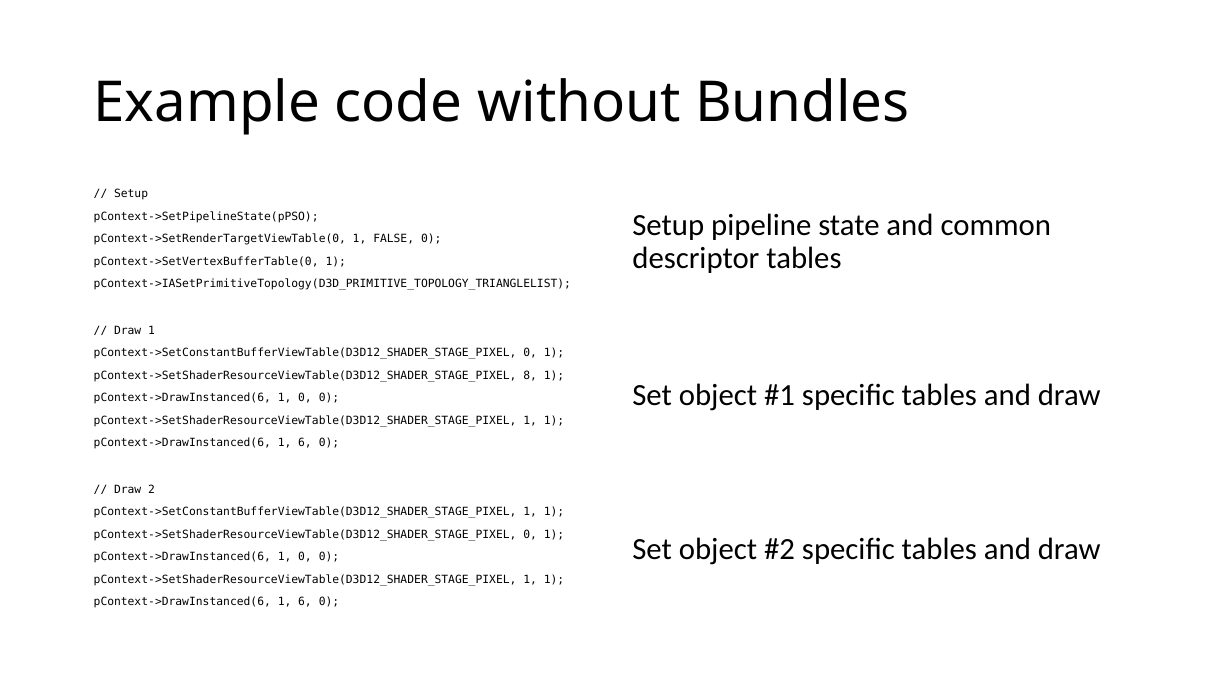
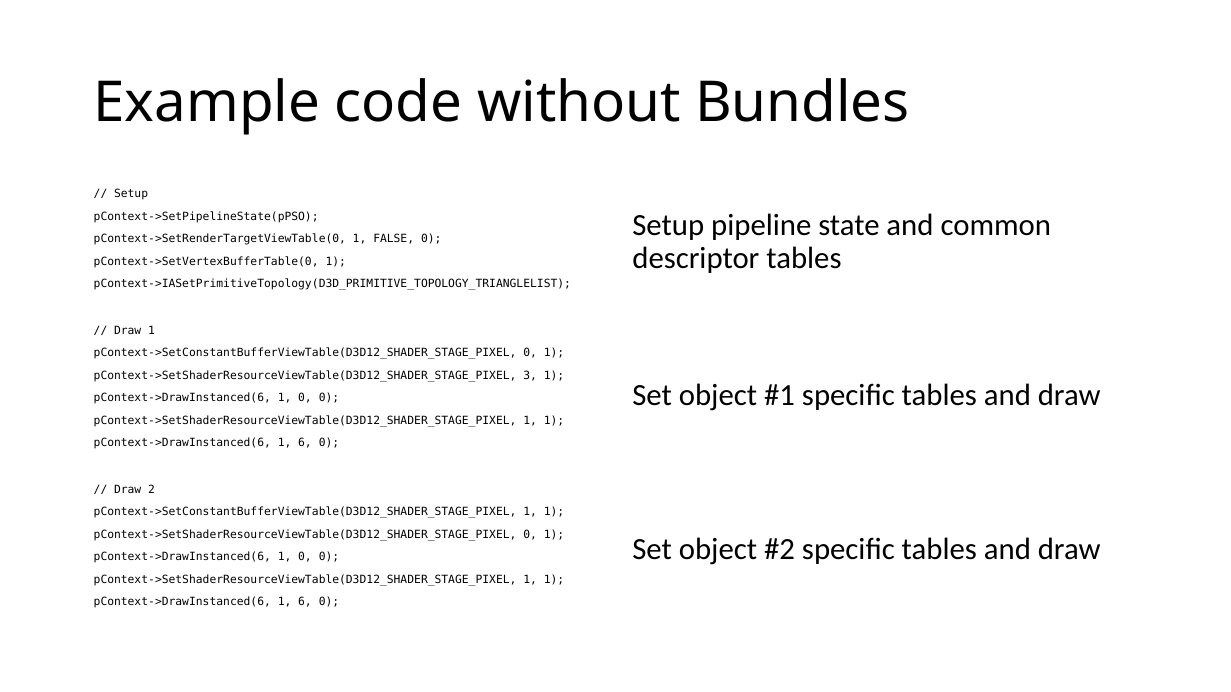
8: 8 -> 3
